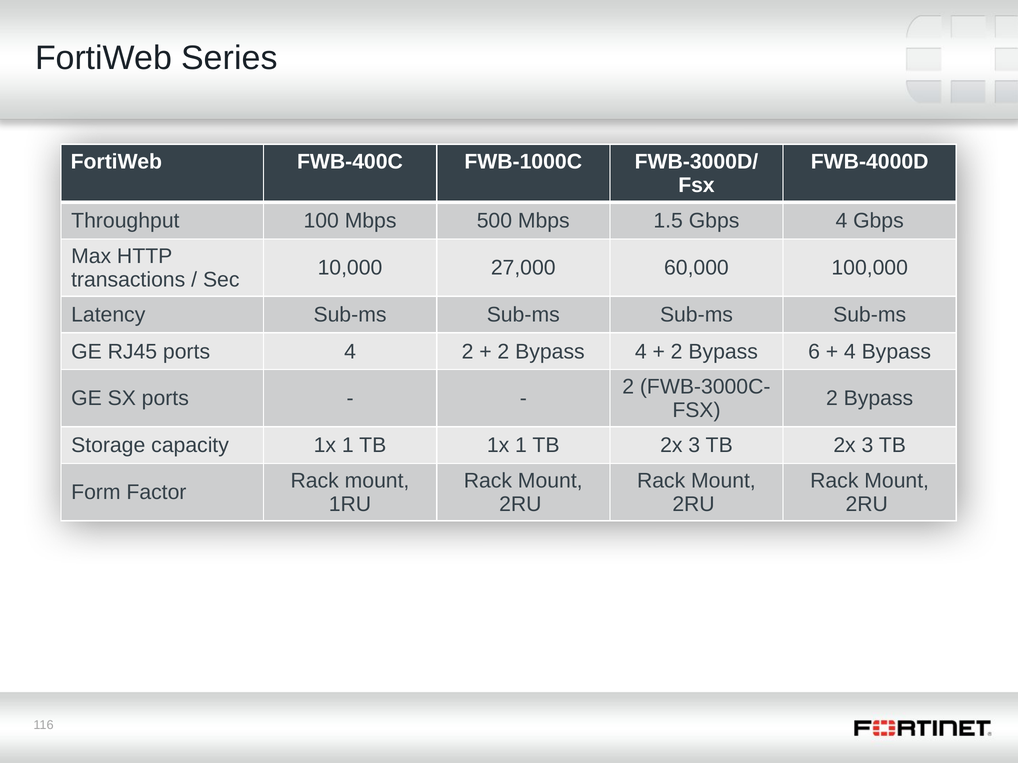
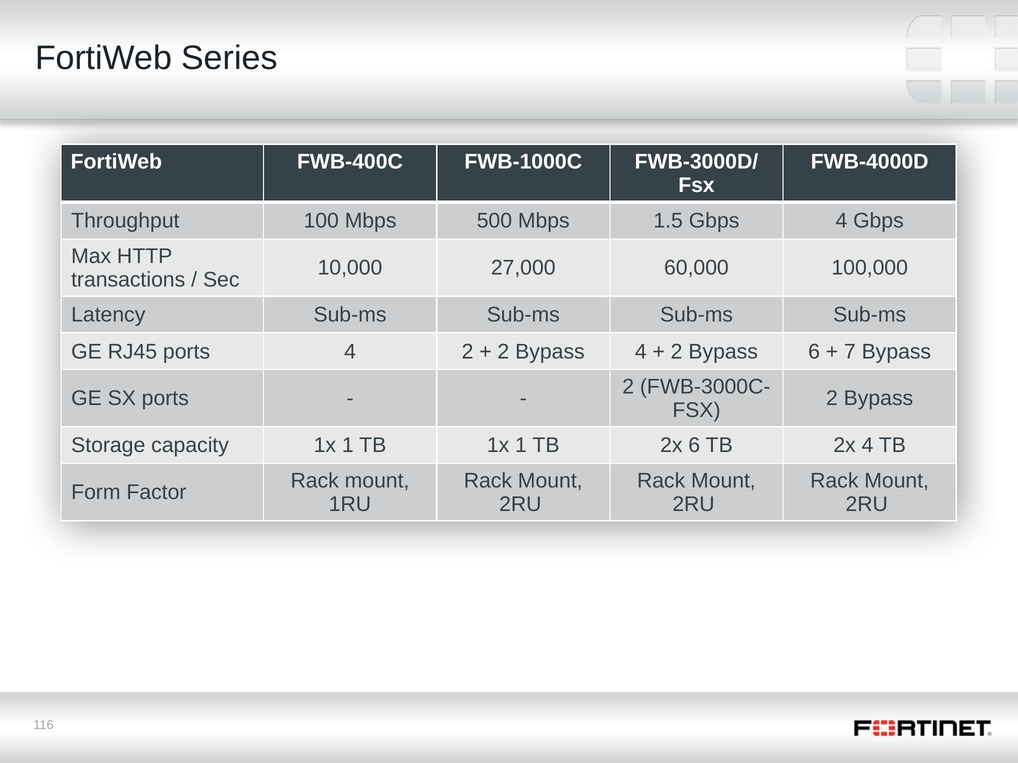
4 at (850, 352): 4 -> 7
1 TB 2x 3: 3 -> 6
3 at (867, 446): 3 -> 4
